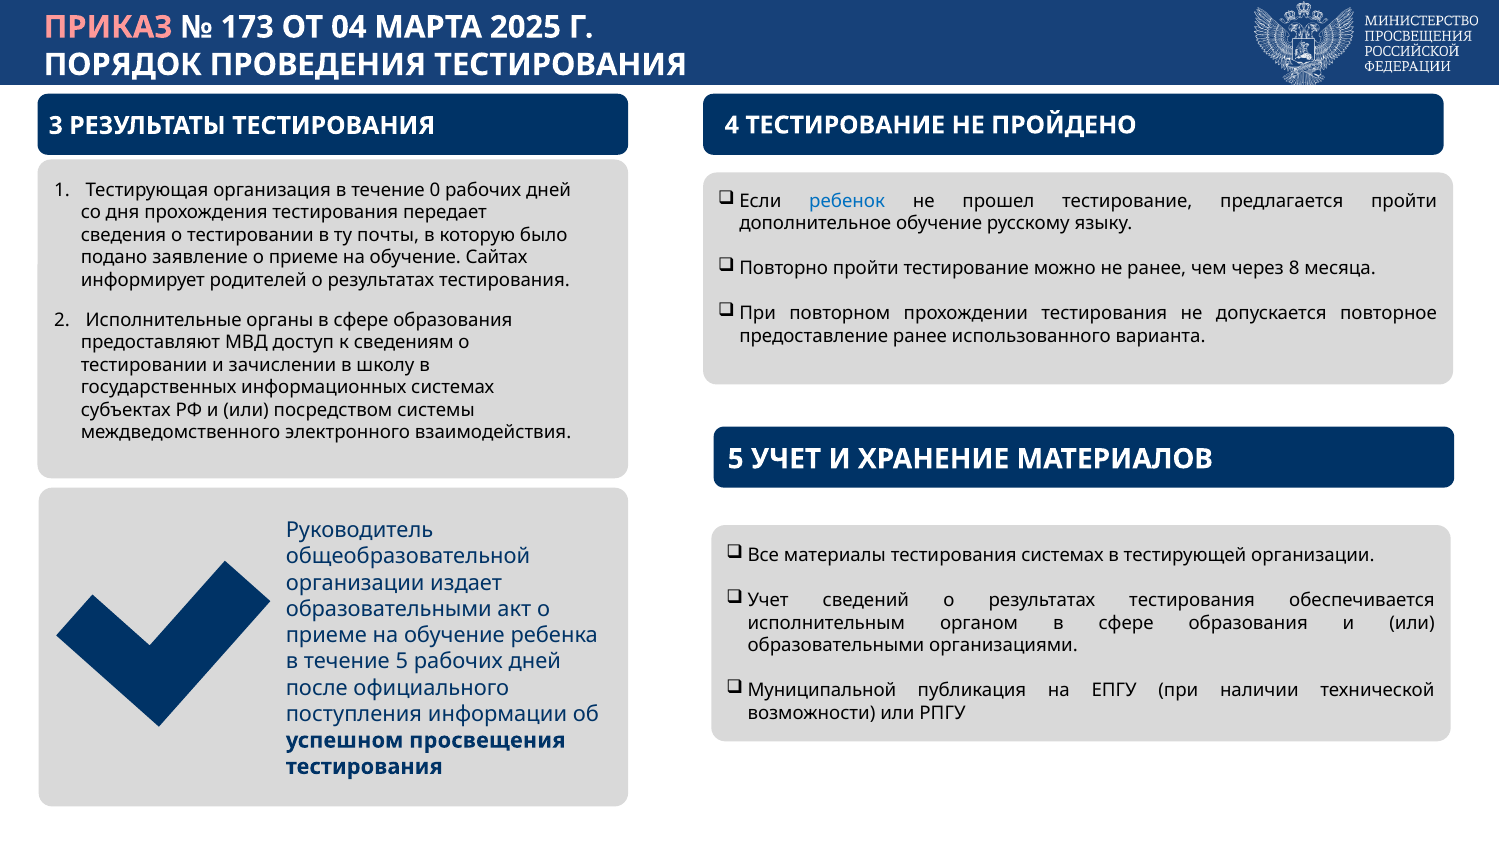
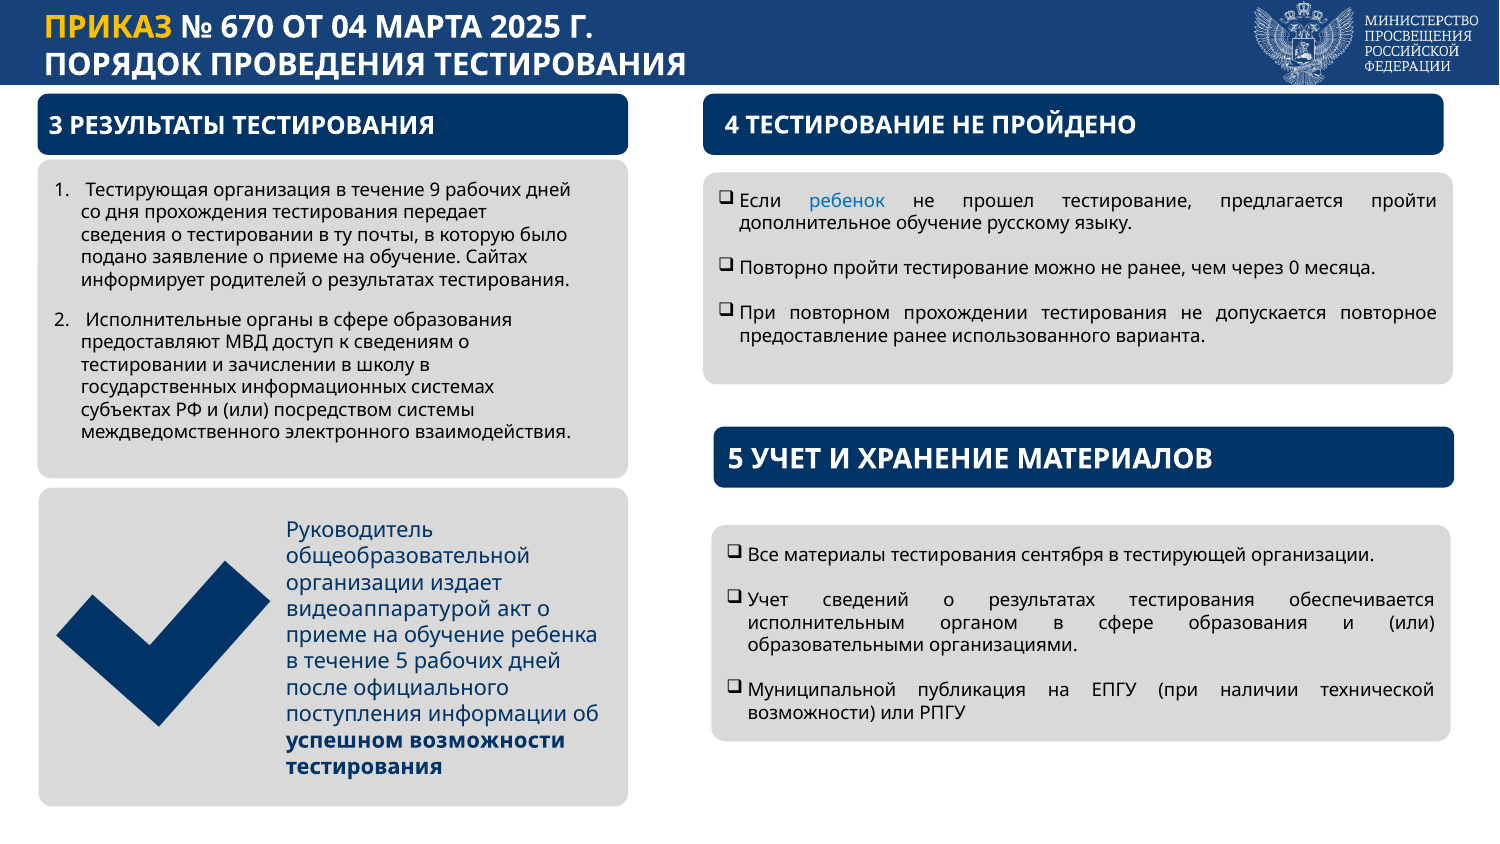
ПРИКАЗ colour: pink -> yellow
173: 173 -> 670
0: 0 -> 9
8: 8 -> 0
тестирования системах: системах -> сентября
образовательными at (389, 609): образовательными -> видеоаппаратурой
успешном просвещения: просвещения -> возможности
